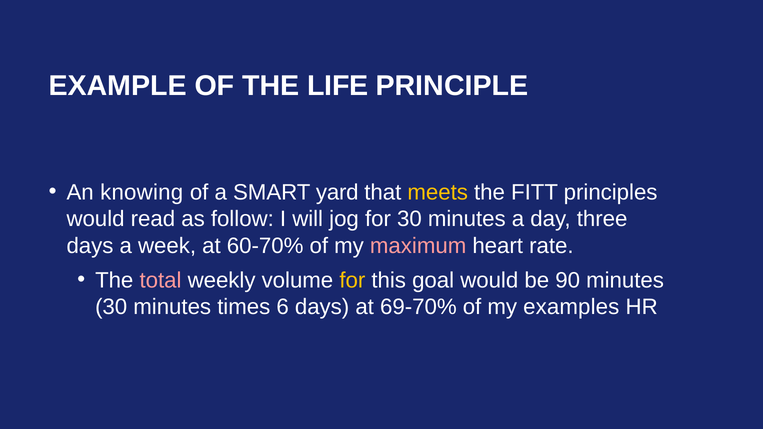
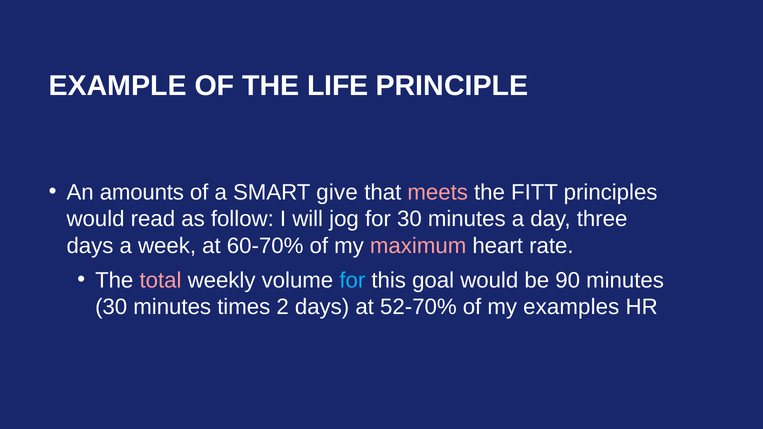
knowing: knowing -> amounts
yard: yard -> give
meets colour: yellow -> pink
for at (352, 280) colour: yellow -> light blue
6: 6 -> 2
69-70%: 69-70% -> 52-70%
